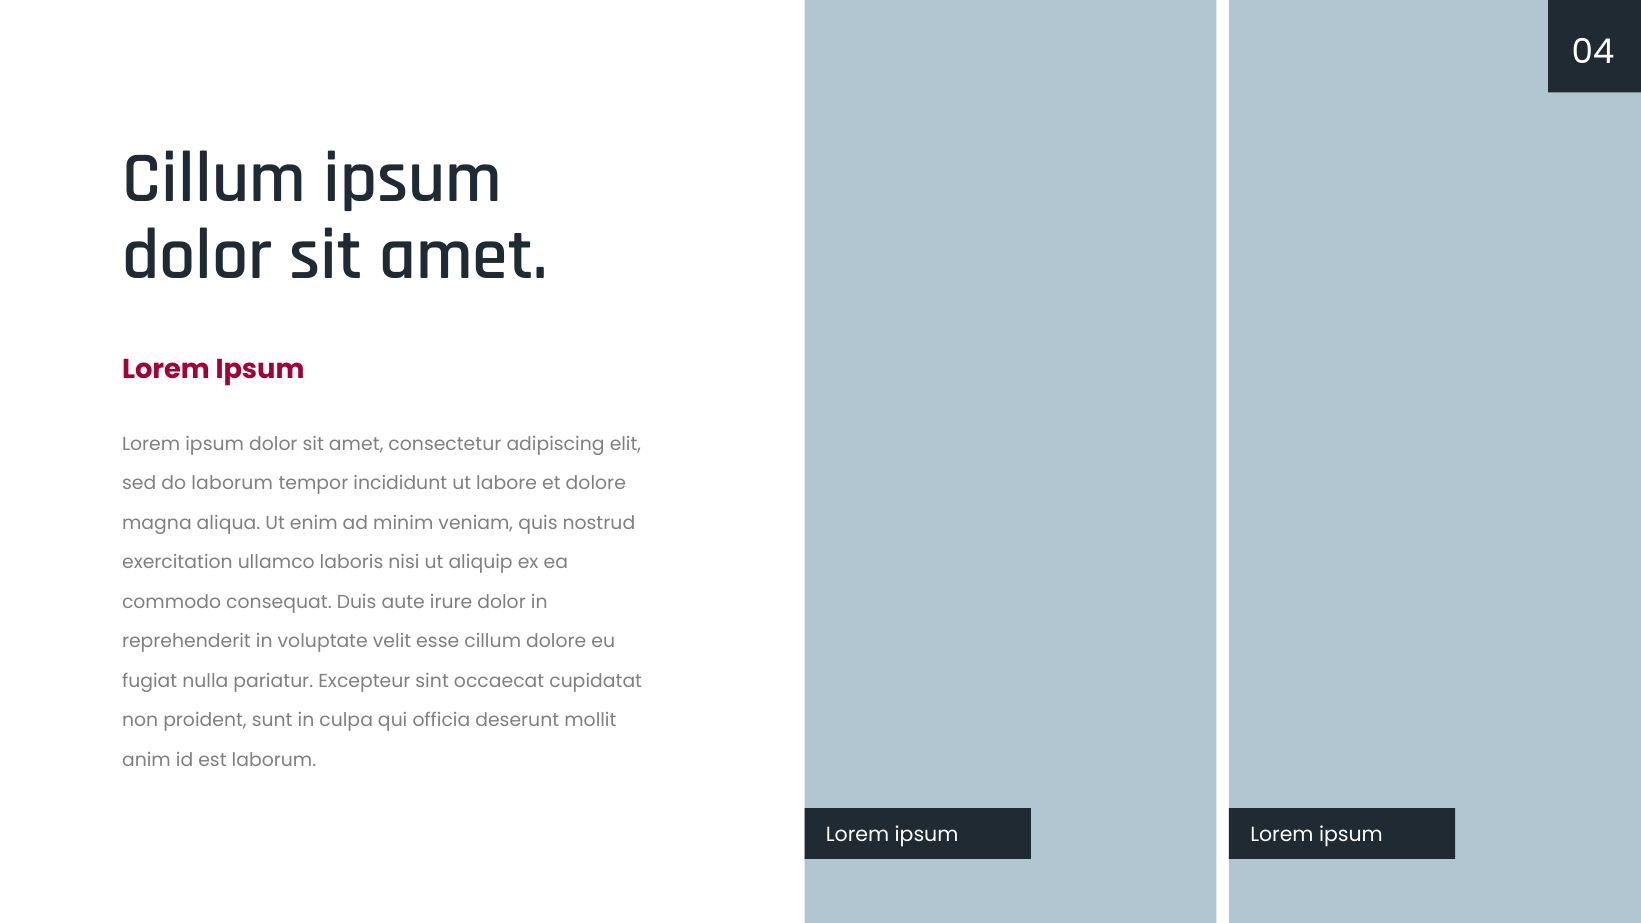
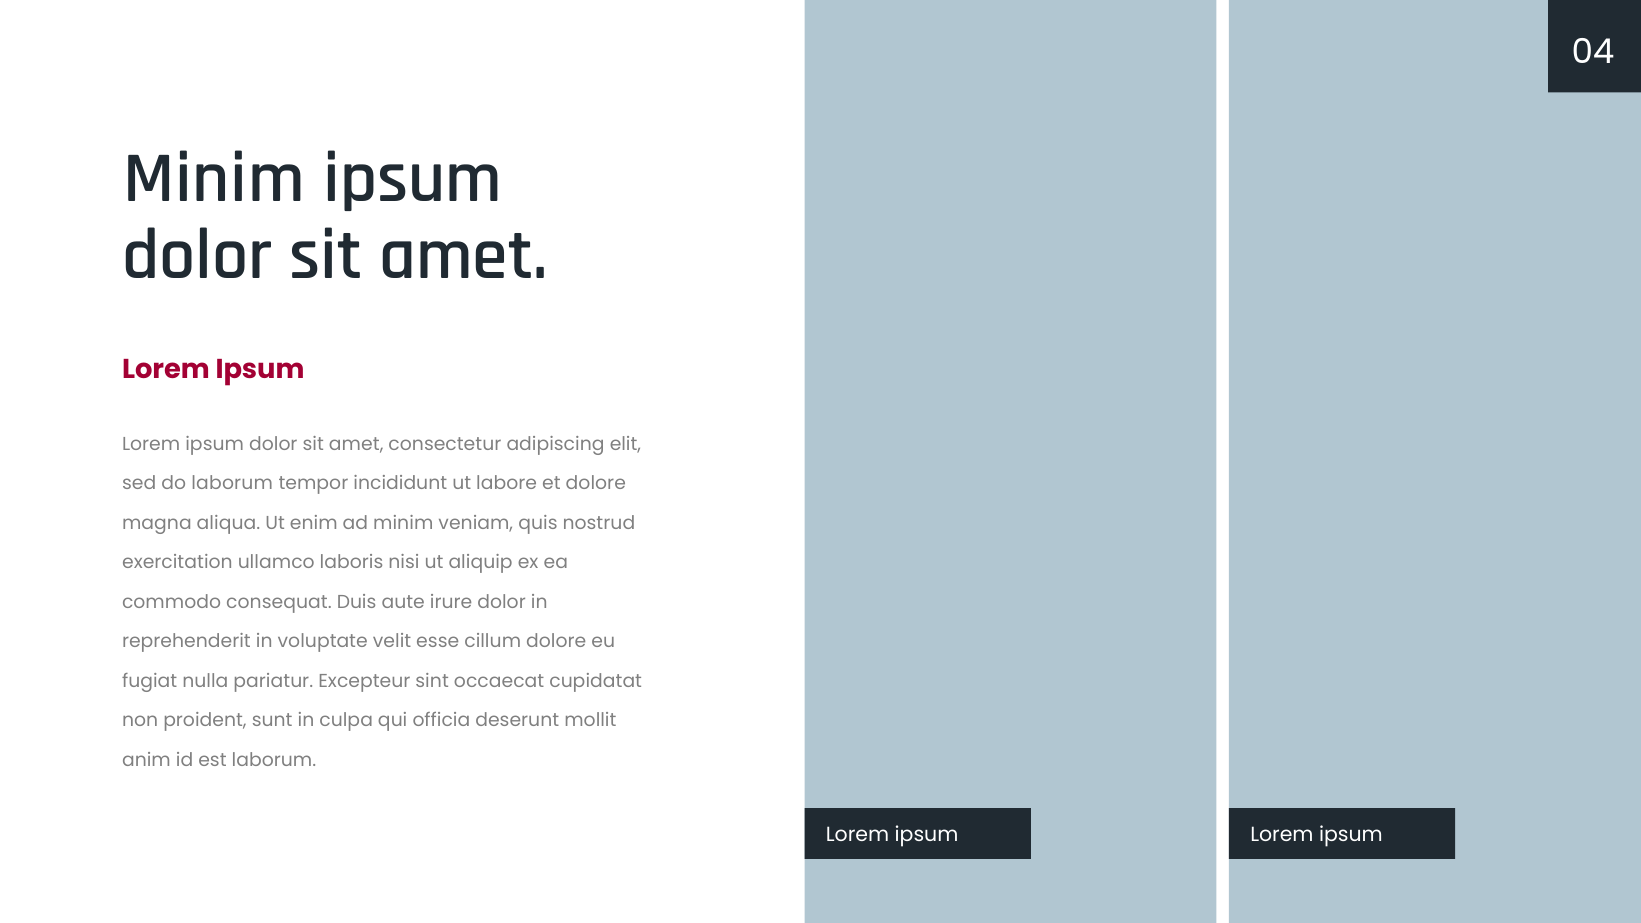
Cillum at (214, 178): Cillum -> Minim
